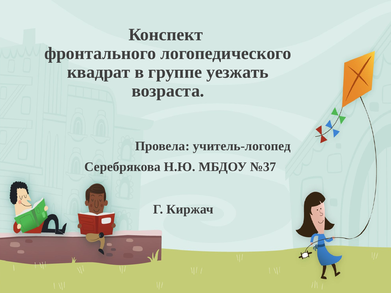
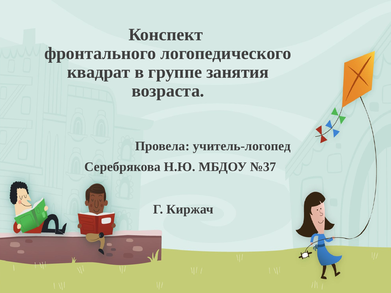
уезжать: уезжать -> занятия
